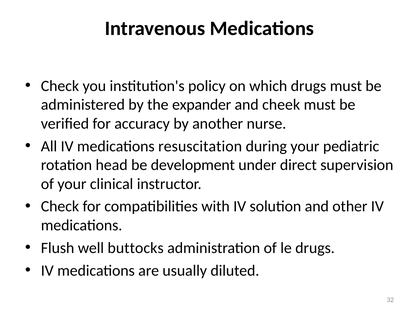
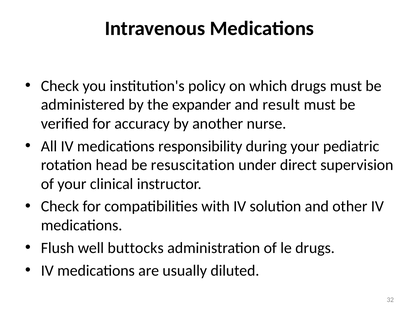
cheek: cheek -> result
resuscitation: resuscitation -> responsibility
development: development -> resuscitation
